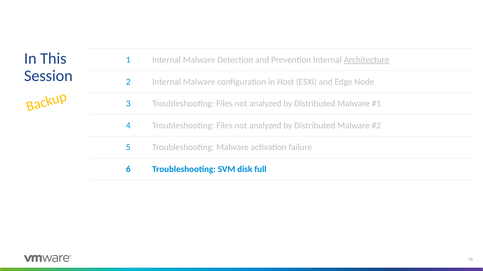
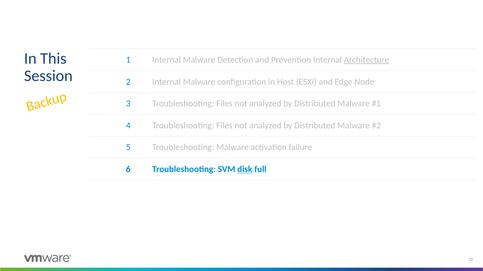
disk underline: none -> present
